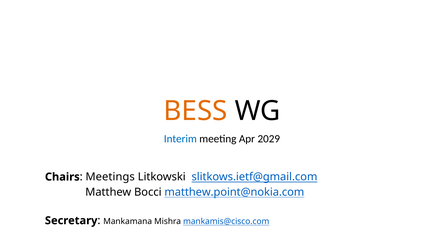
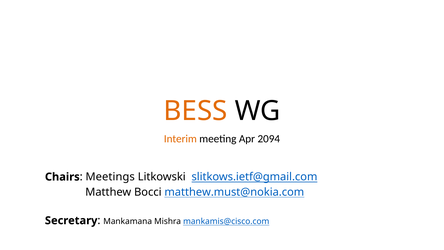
Interim colour: blue -> orange
2029: 2029 -> 2094
matthew.point@nokia.com: matthew.point@nokia.com -> matthew.must@nokia.com
